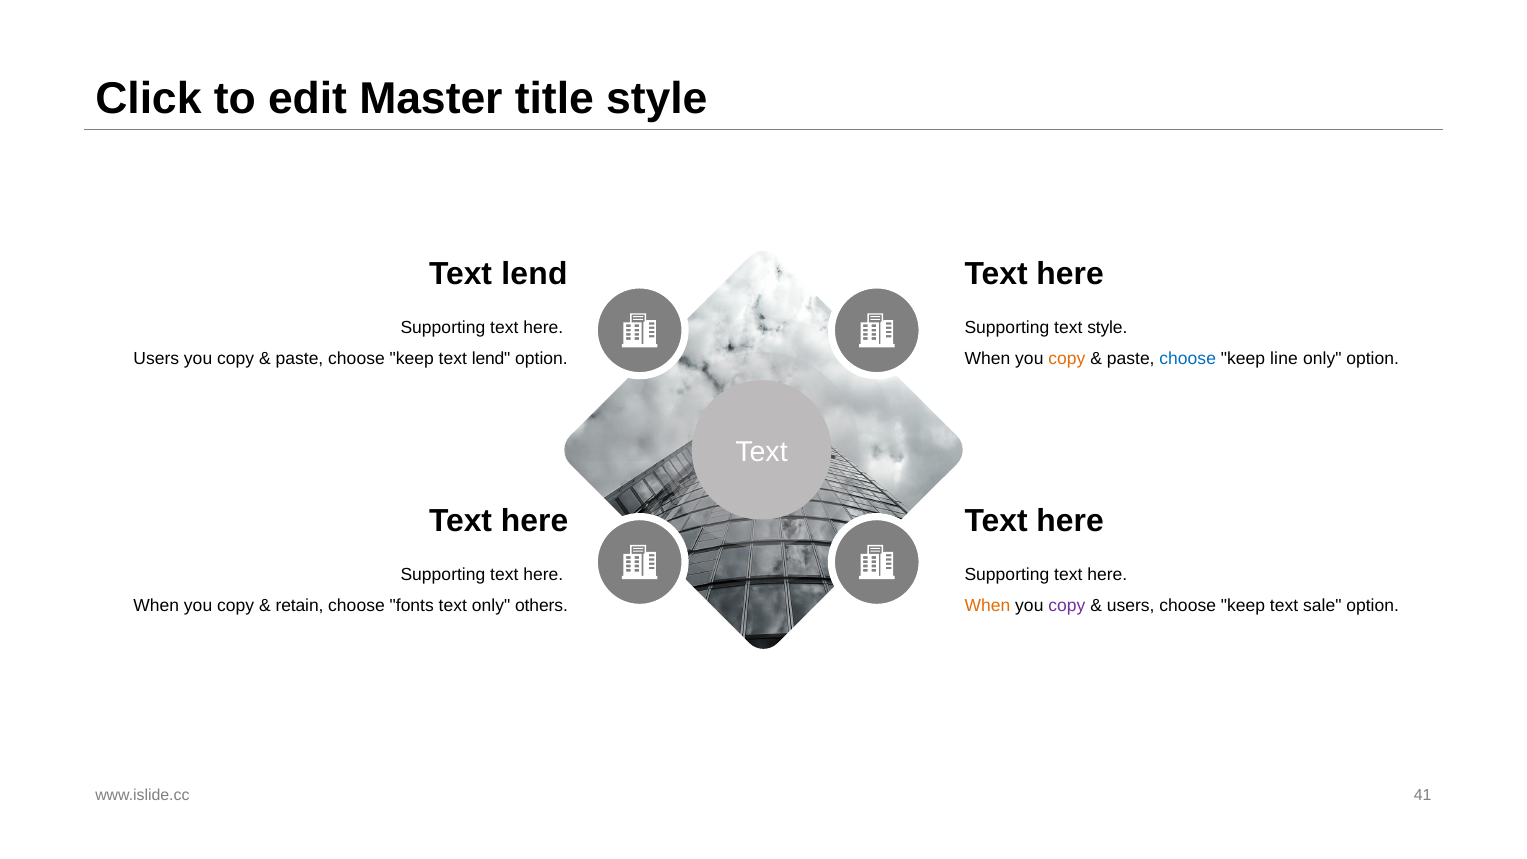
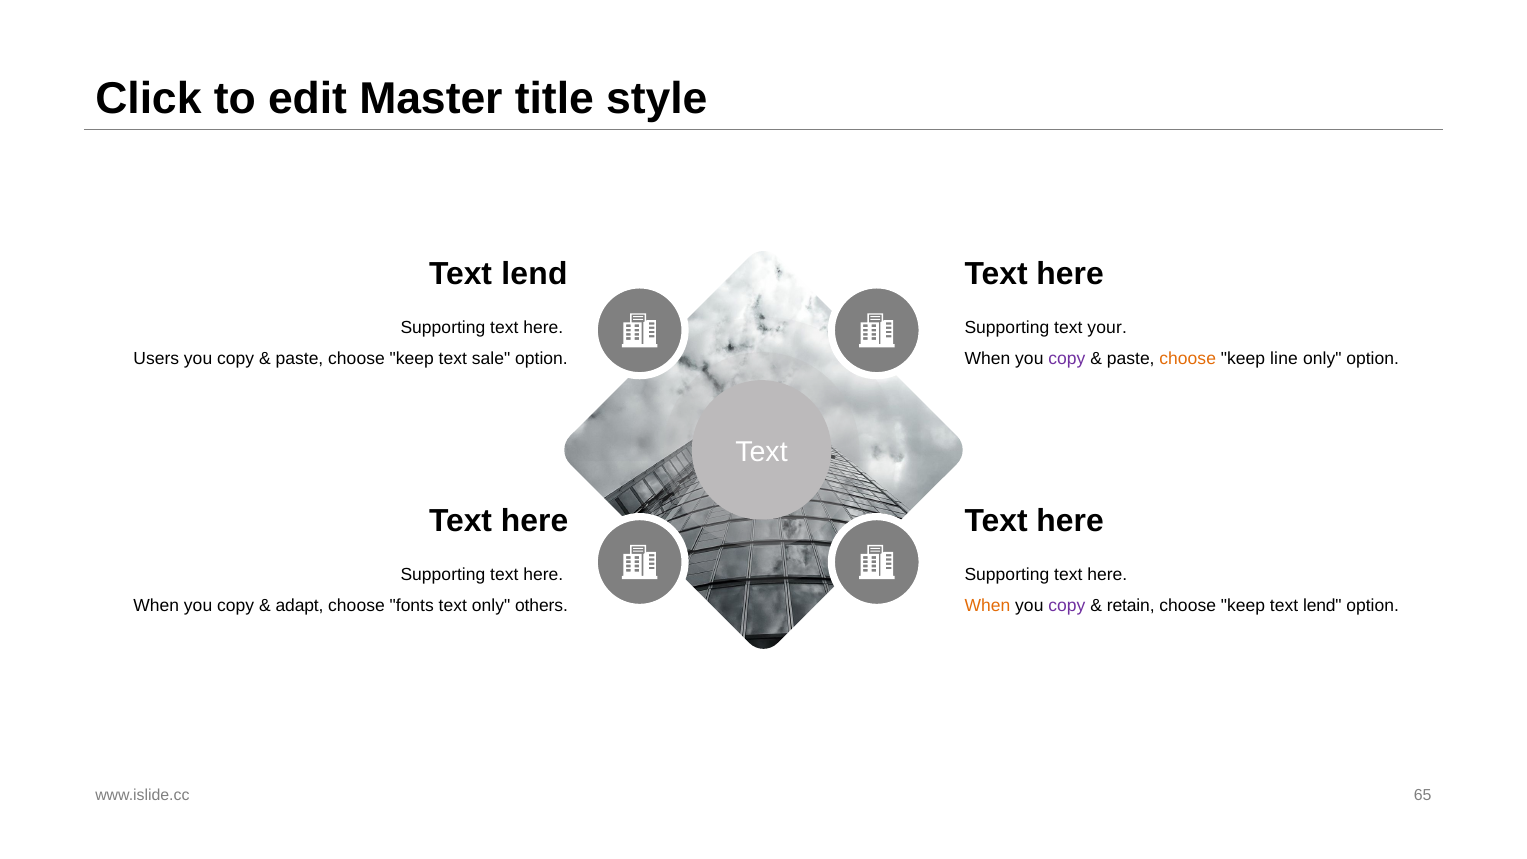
text style: style -> your
keep text lend: lend -> sale
copy at (1067, 359) colour: orange -> purple
choose at (1188, 359) colour: blue -> orange
retain: retain -> adapt
users at (1131, 606): users -> retain
keep text sale: sale -> lend
41: 41 -> 65
